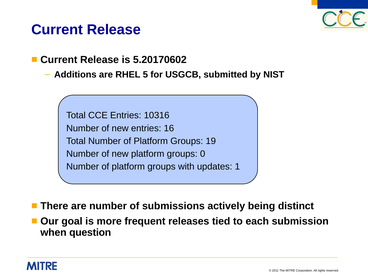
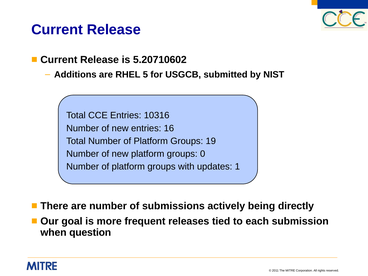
5.20170602: 5.20170602 -> 5.20710602
distinct: distinct -> directly
